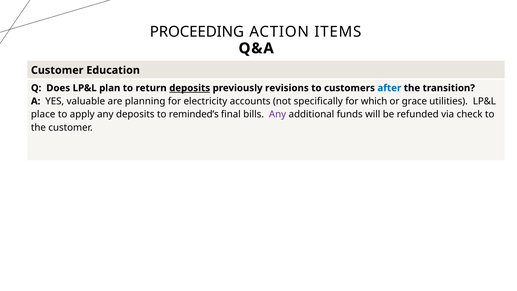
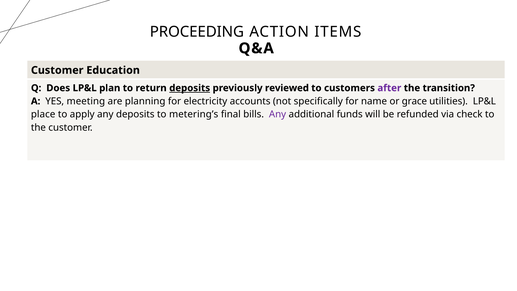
revisions: revisions -> reviewed
after colour: blue -> purple
valuable: valuable -> meeting
which: which -> name
reminded’s: reminded’s -> metering’s
